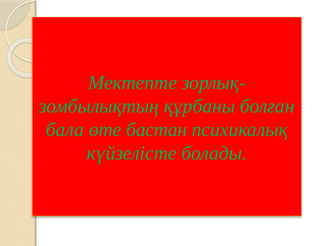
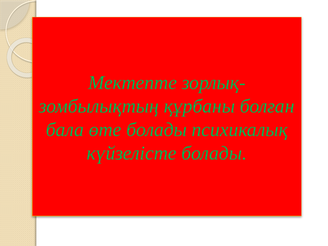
өте бастан: бастан -> болады
